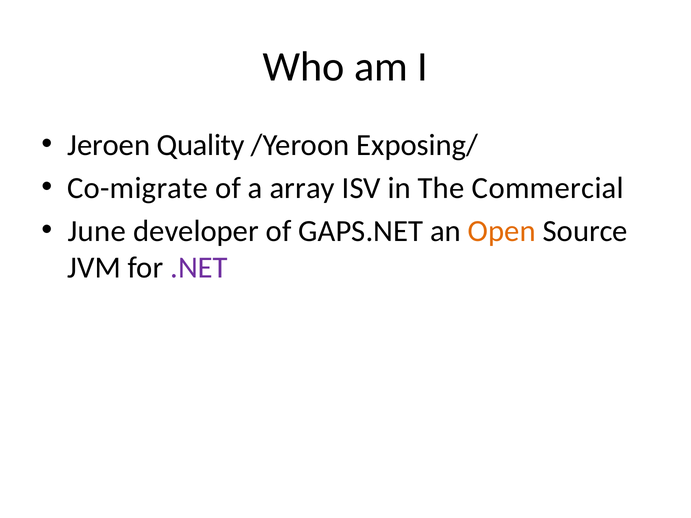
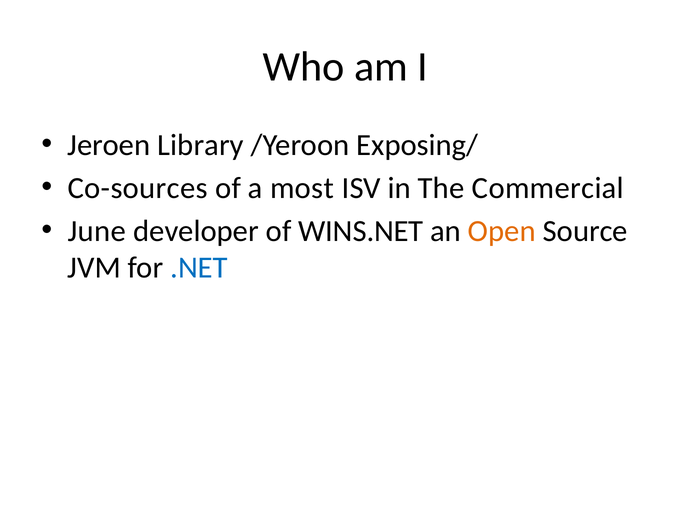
Quality: Quality -> Library
Co-migrate: Co-migrate -> Co-sources
array: array -> most
GAPS.NET: GAPS.NET -> WINS.NET
.NET colour: purple -> blue
